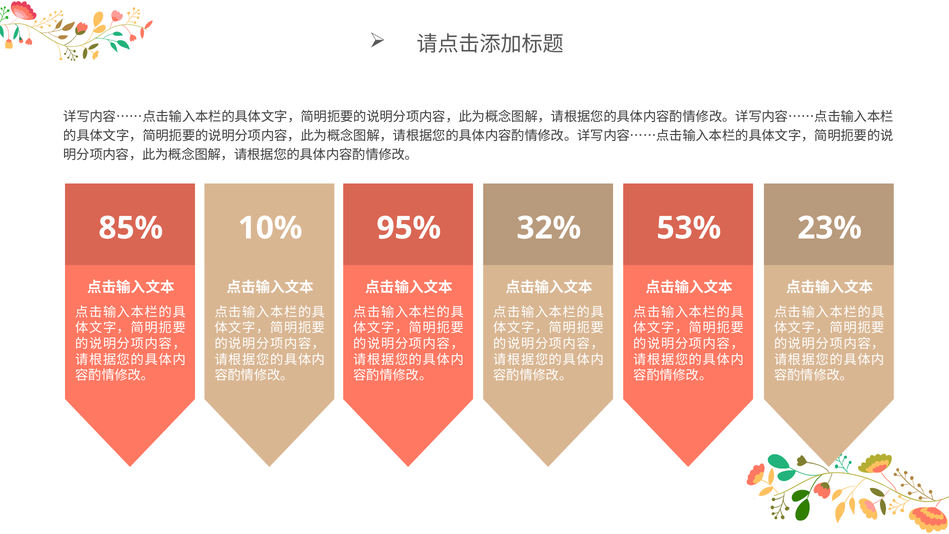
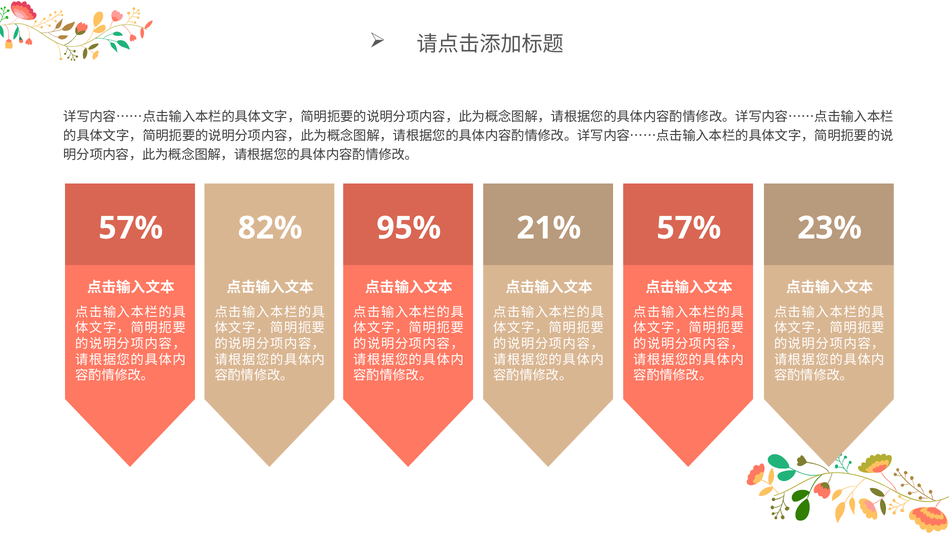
85% at (131, 228): 85% -> 57%
10%: 10% -> 82%
32%: 32% -> 21%
53% at (689, 228): 53% -> 57%
